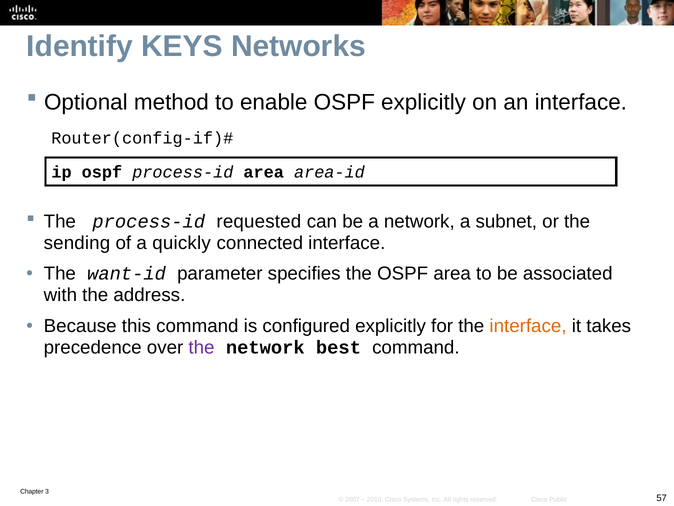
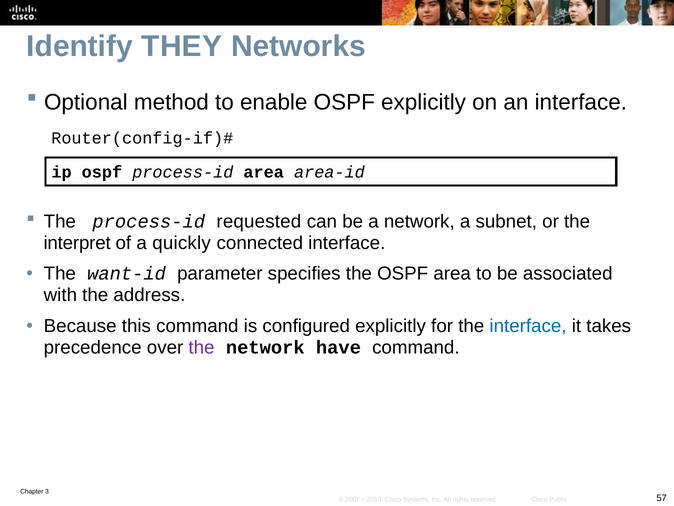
KEYS: KEYS -> THEY
sending: sending -> interpret
interface at (528, 326) colour: orange -> blue
best: best -> have
